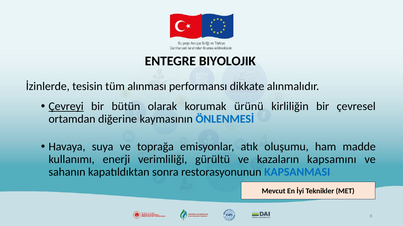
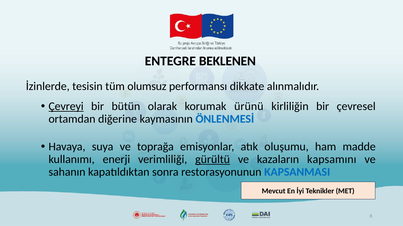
BIYOLOJIK: BIYOLOJIK -> BEKLENEN
alınması: alınması -> olumsuz
gürültü underline: none -> present
